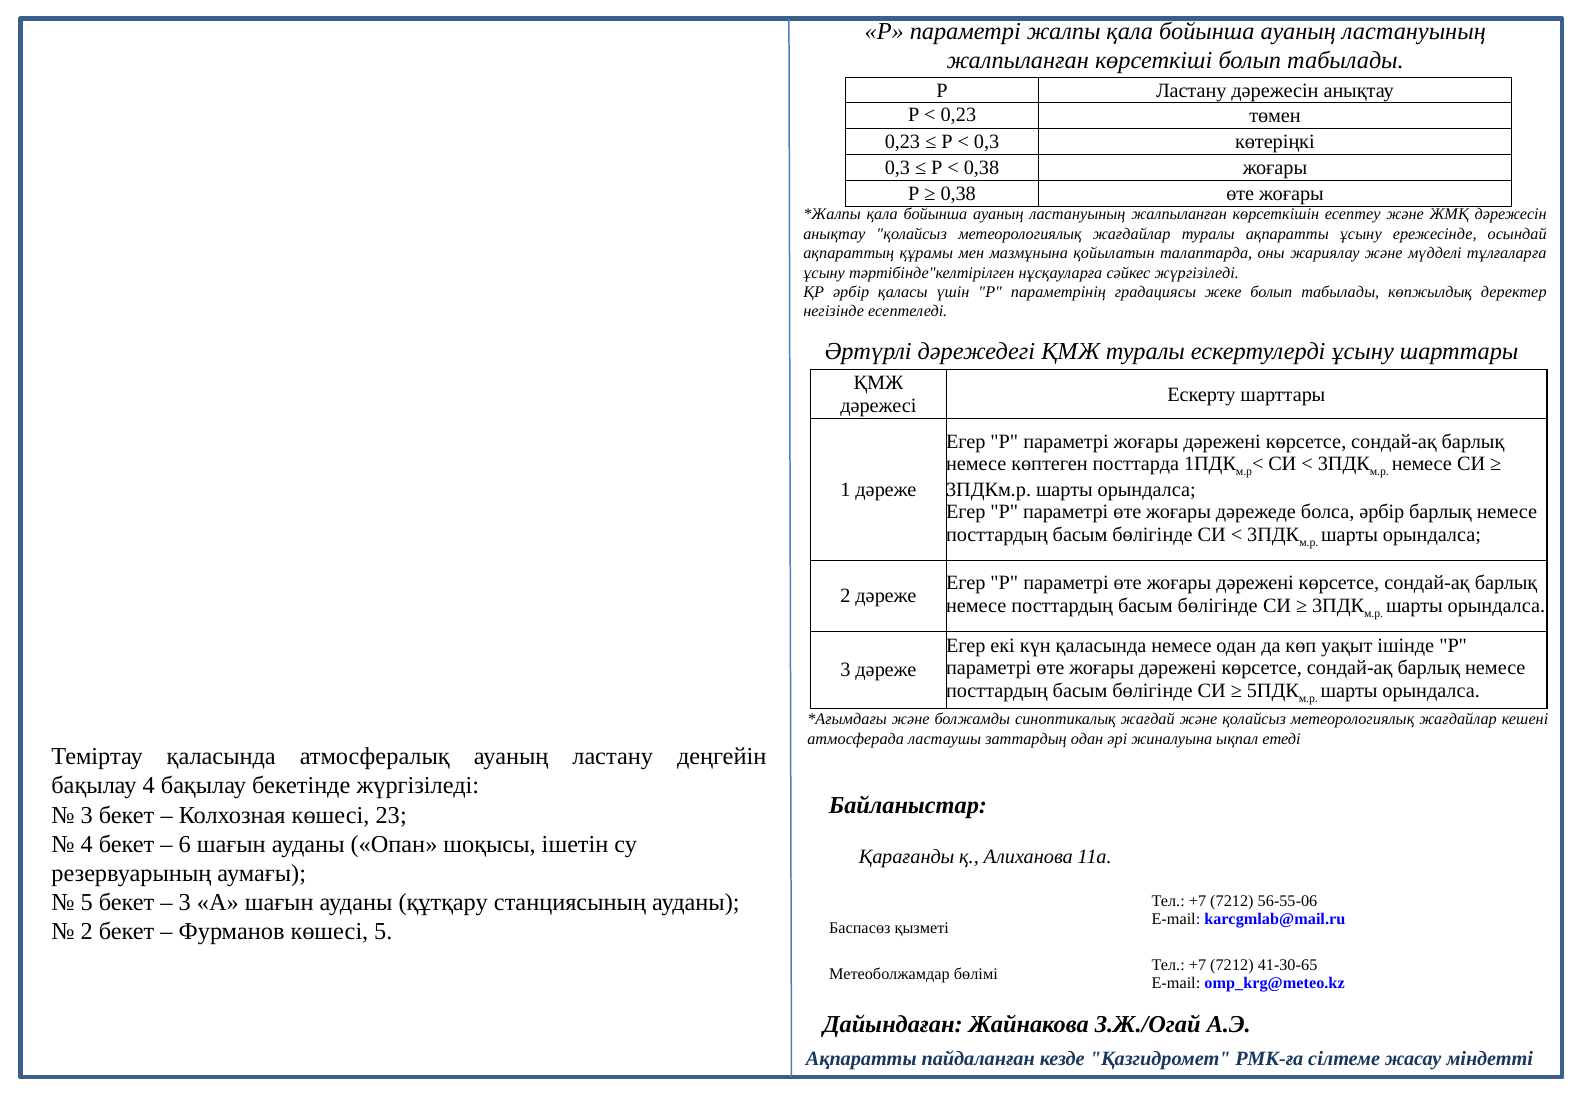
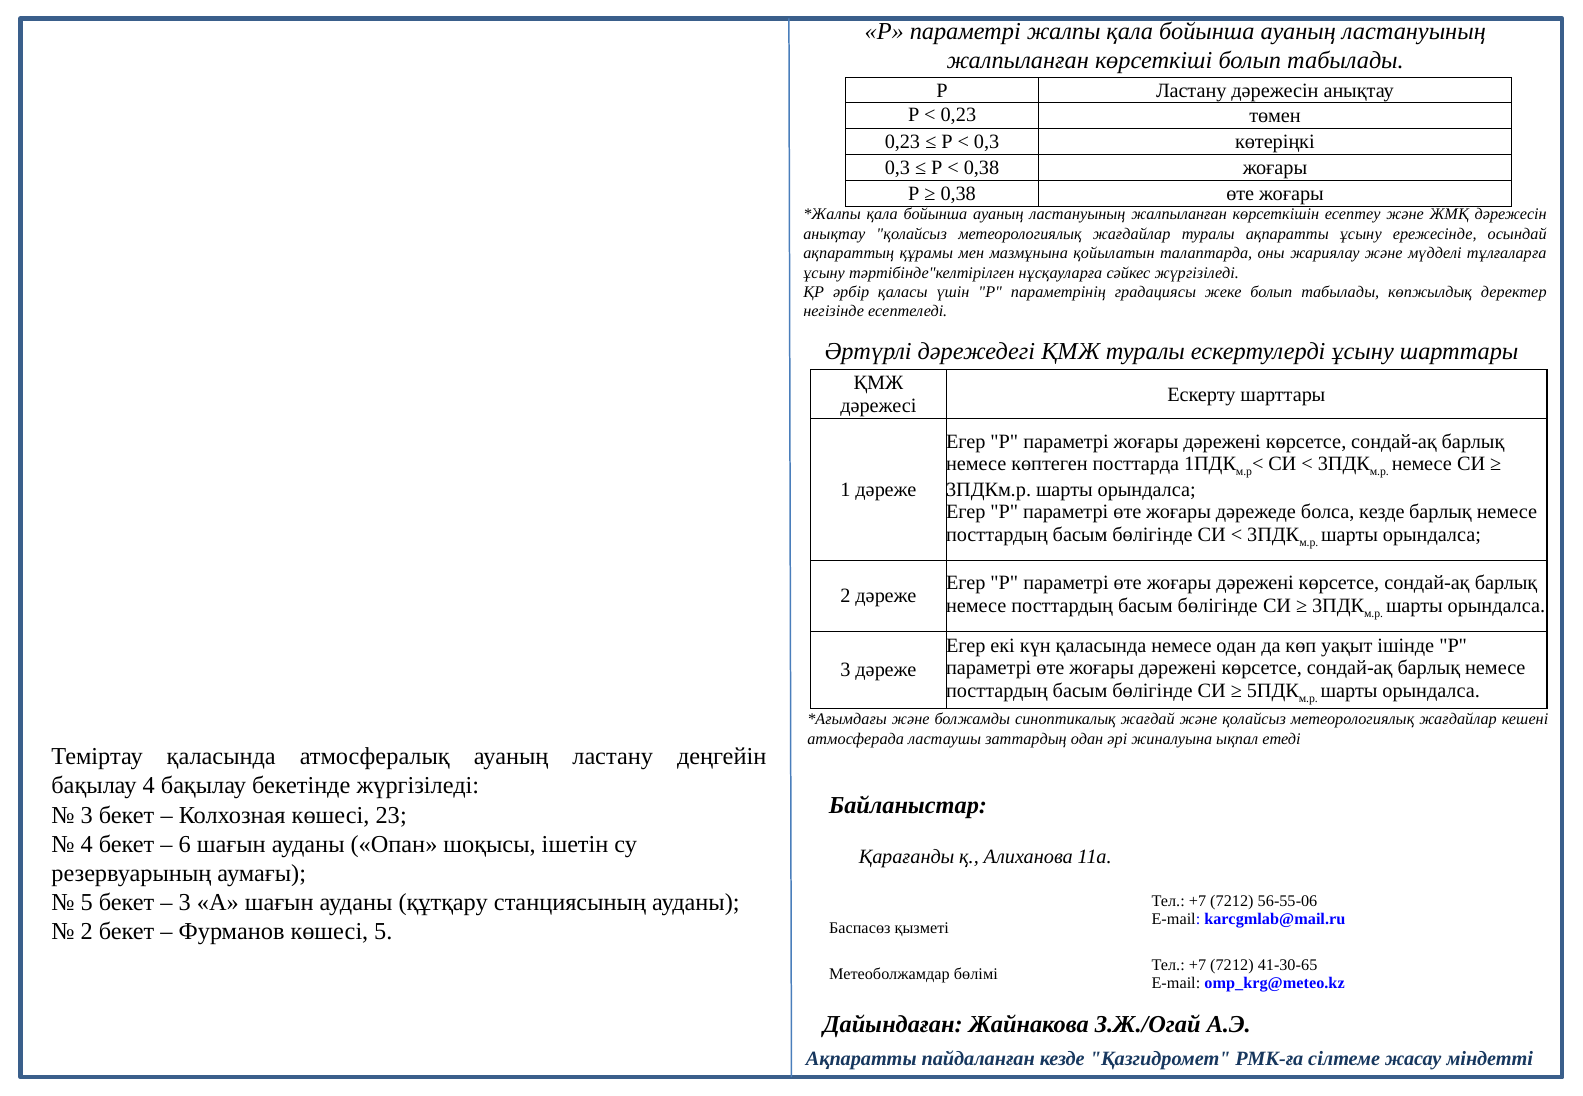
болса әрбір: әрбір -> кезде
